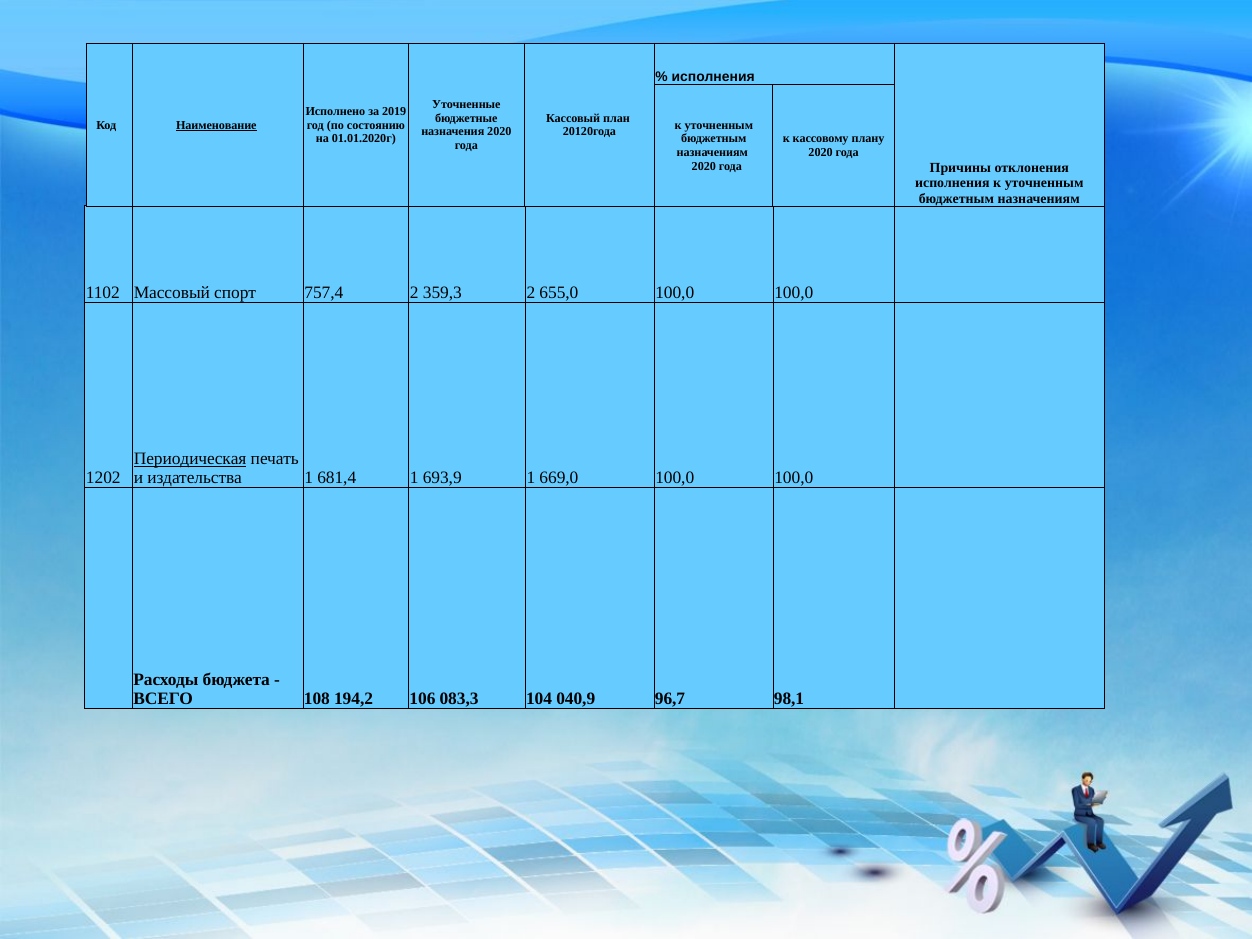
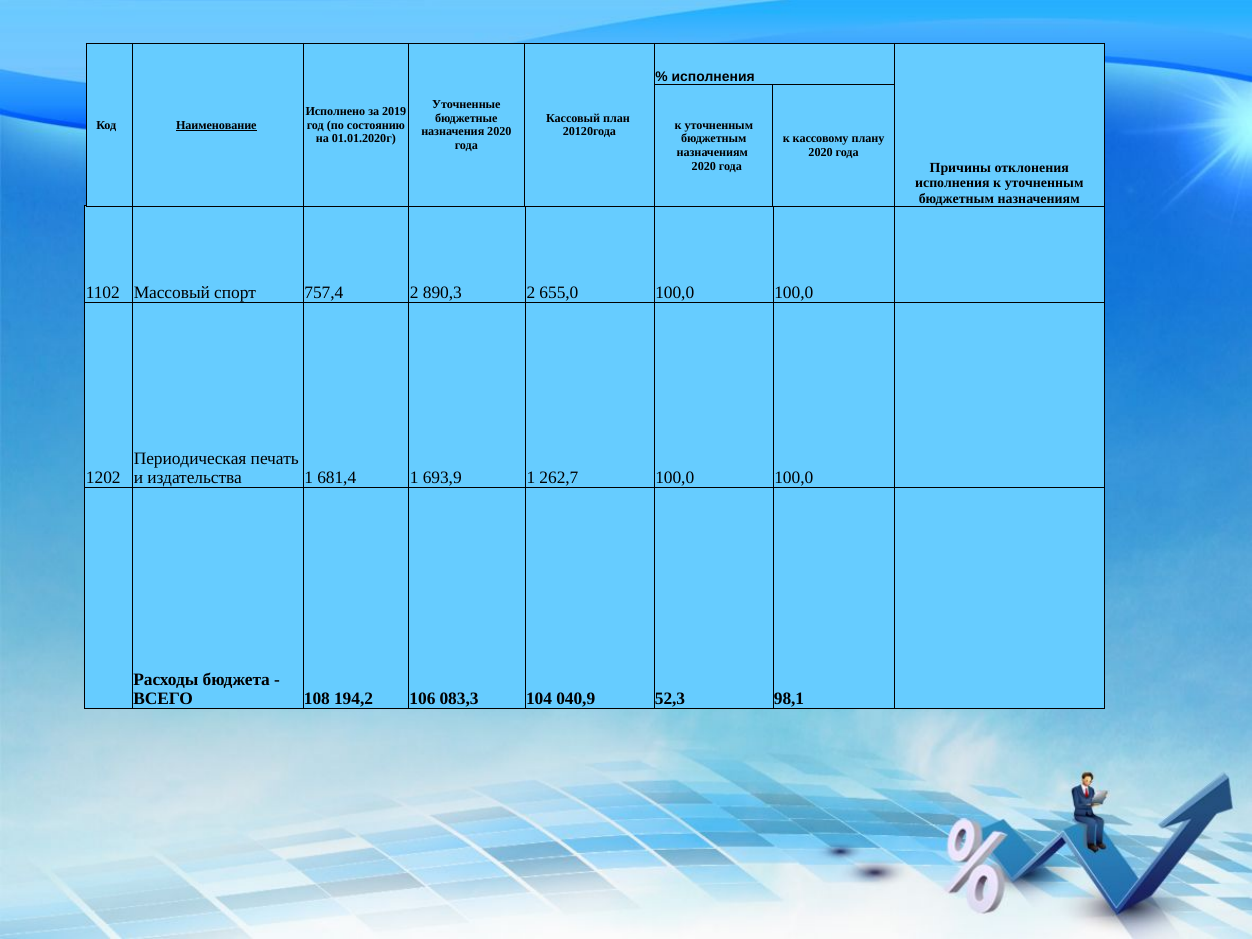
359,3: 359,3 -> 890,3
Периодическая underline: present -> none
669,0: 669,0 -> 262,7
96,7: 96,7 -> 52,3
